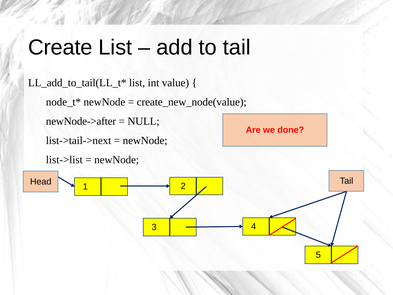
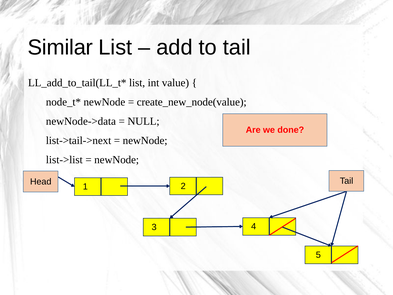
Create: Create -> Similar
newNode->after: newNode->after -> newNode->data
